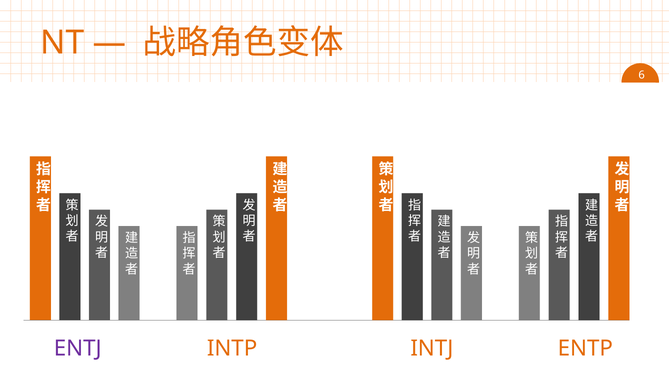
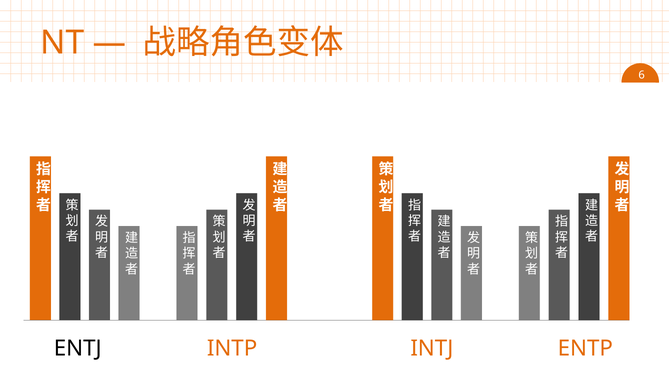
ENTJ colour: purple -> black
